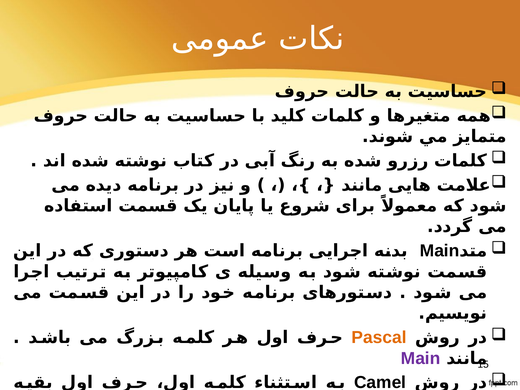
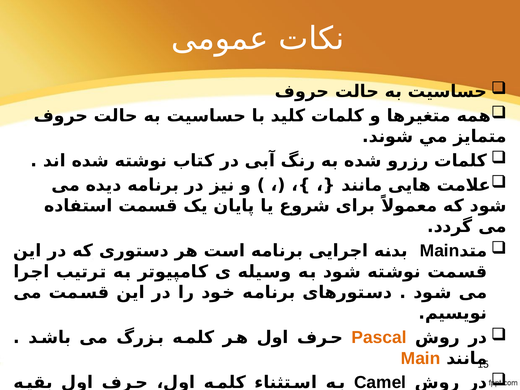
Main at (421, 358) colour: purple -> orange
